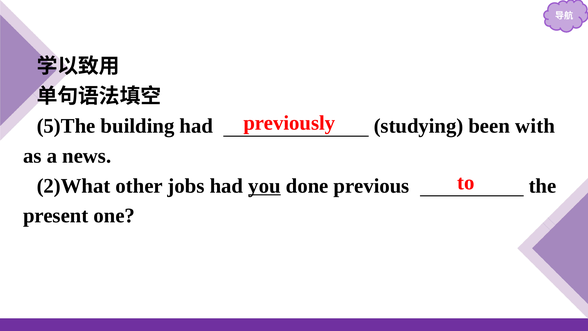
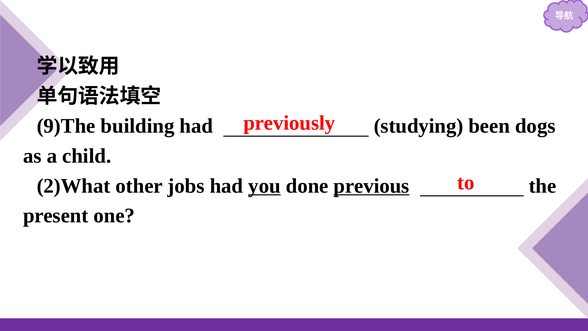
5)The: 5)The -> 9)The
with: with -> dogs
news: news -> child
previous underline: none -> present
